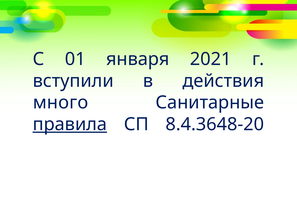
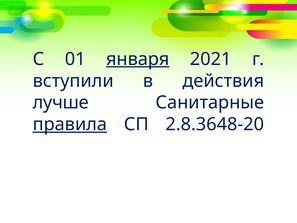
января underline: none -> present
много: много -> лучше
8.4.3648-20: 8.4.3648-20 -> 2.8.3648-20
